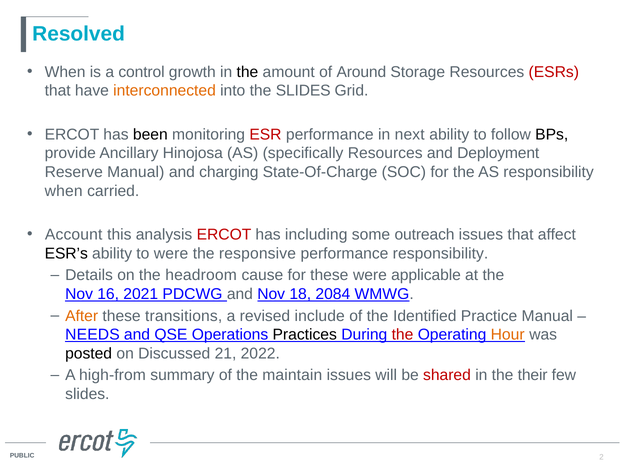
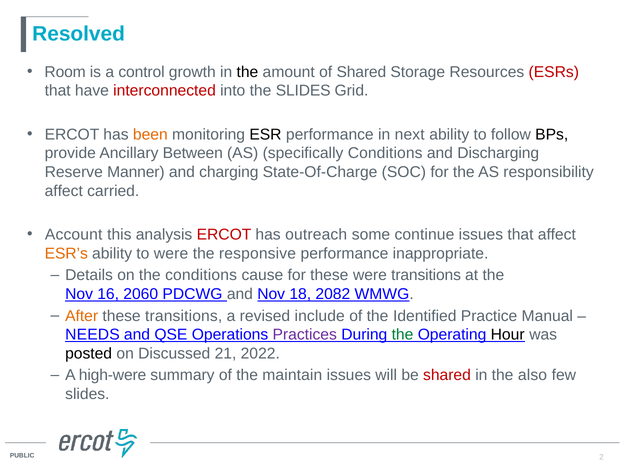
When at (65, 72): When -> Room
of Around: Around -> Shared
interconnected colour: orange -> red
been colour: black -> orange
ESR colour: red -> black
Hinojosa: Hinojosa -> Between
specifically Resources: Resources -> Conditions
Deployment: Deployment -> Discharging
Reserve Manual: Manual -> Manner
when at (64, 191): when -> affect
including: including -> outreach
outreach: outreach -> continue
ESR’s colour: black -> orange
performance responsibility: responsibility -> inappropriate
the headroom: headroom -> conditions
were applicable: applicable -> transitions
2021: 2021 -> 2060
2084: 2084 -> 2082
Practices colour: black -> purple
the at (402, 335) colour: red -> green
Hour colour: orange -> black
high-from: high-from -> high-were
their: their -> also
